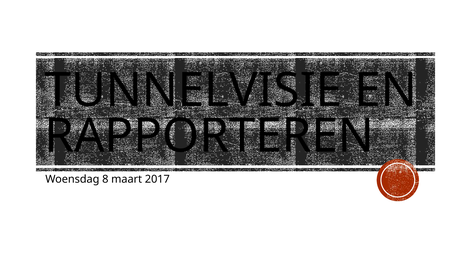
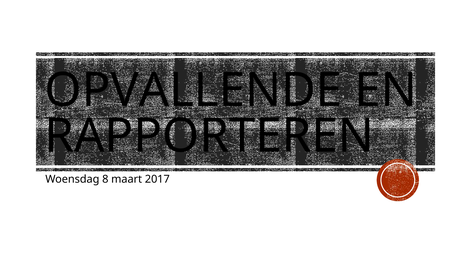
TUNNELVISIE: TUNNELVISIE -> OPVALLENDE
